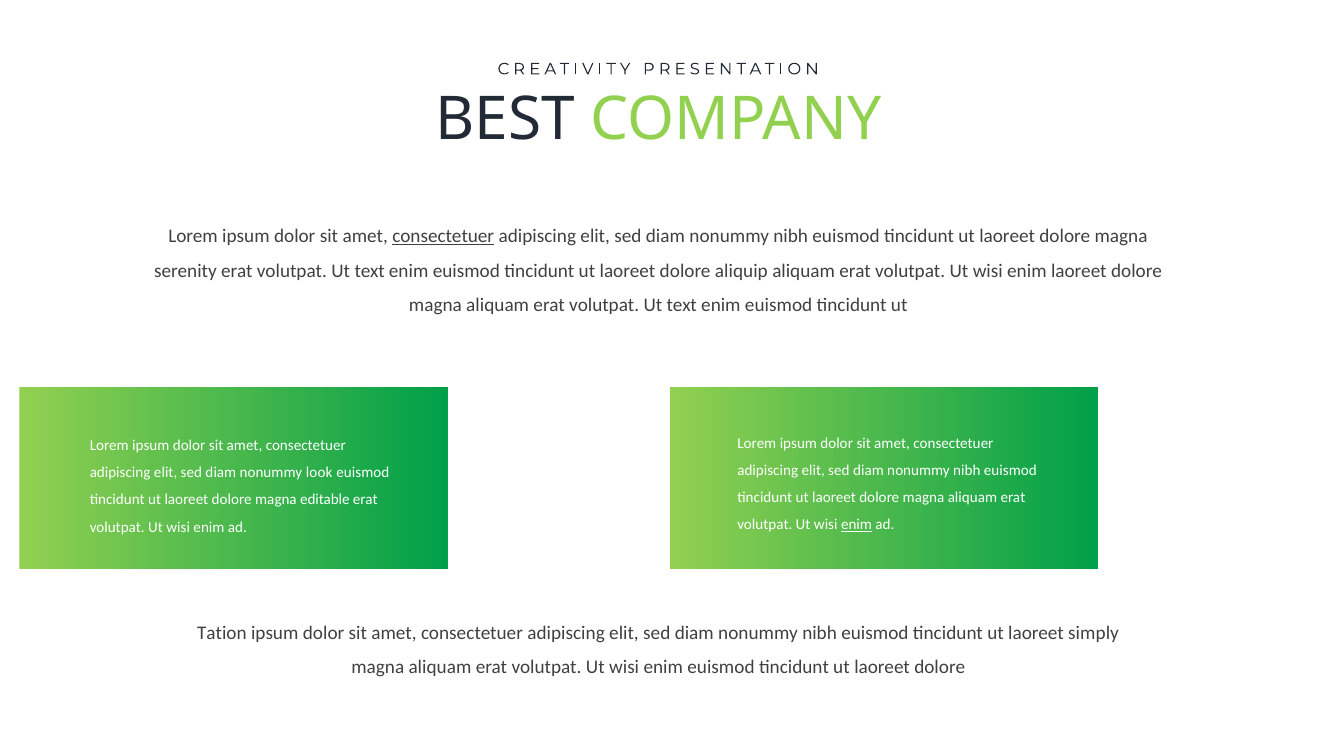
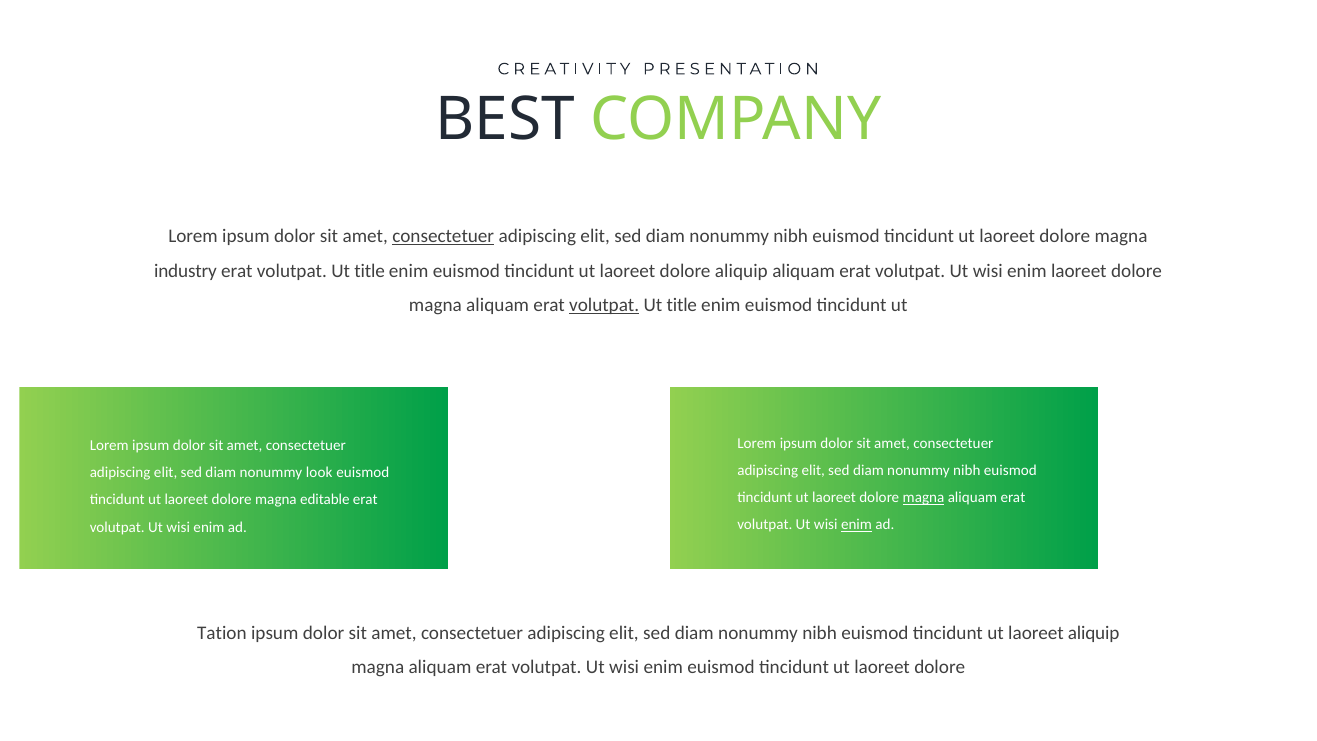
serenity: serenity -> industry
text at (370, 271): text -> title
volutpat at (604, 305) underline: none -> present
text at (682, 305): text -> title
magna at (924, 497) underline: none -> present
laoreet simply: simply -> aliquip
